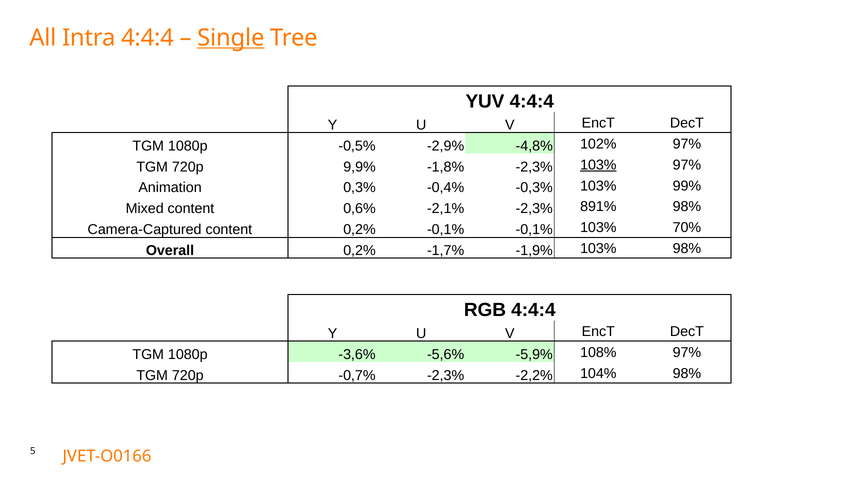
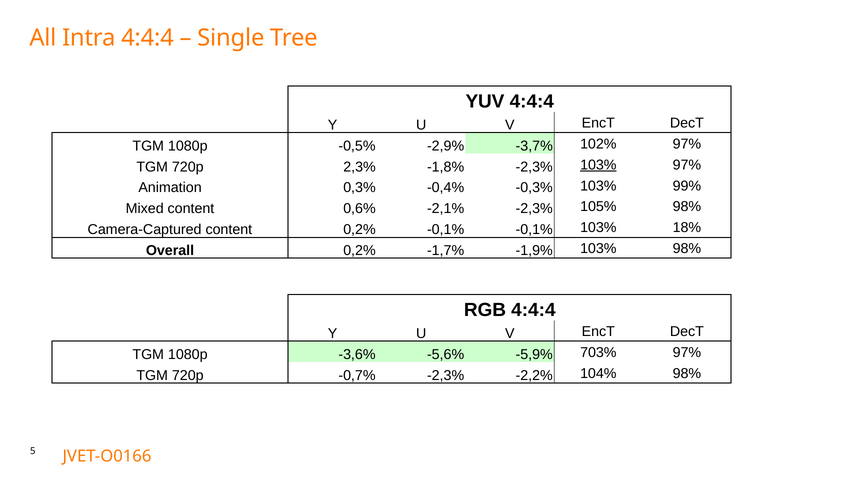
Single underline: present -> none
-4,8%: -4,8% -> -3,7%
9,9%: 9,9% -> 2,3%
891%: 891% -> 105%
70%: 70% -> 18%
108%: 108% -> 703%
